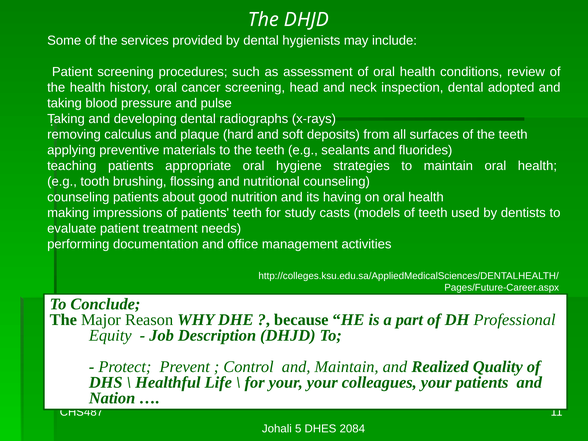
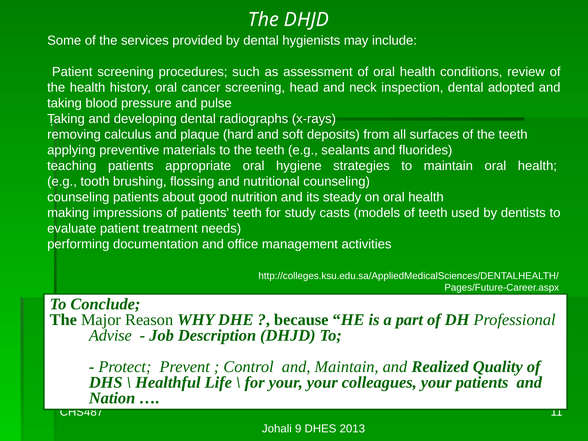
having: having -> steady
Equity: Equity -> Advise
5: 5 -> 9
2084: 2084 -> 2013
